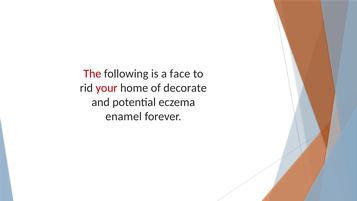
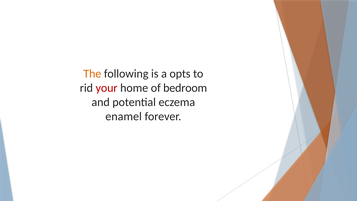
The colour: red -> orange
face: face -> opts
decorate: decorate -> bedroom
